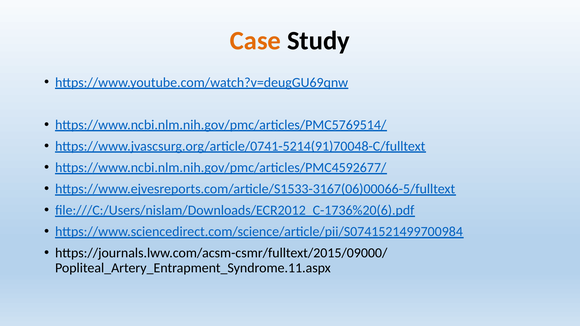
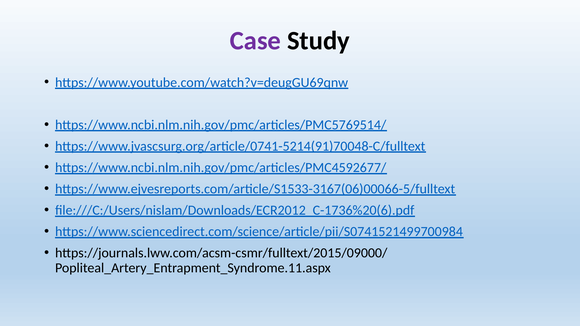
Case colour: orange -> purple
